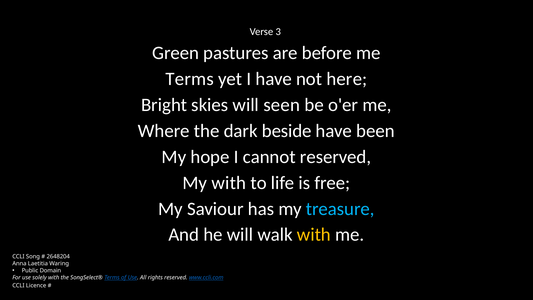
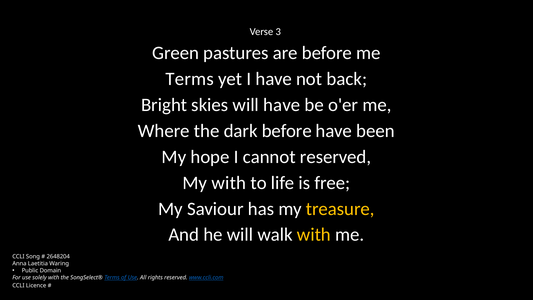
here: here -> back
will seen: seen -> have
dark beside: beside -> before
treasure colour: light blue -> yellow
